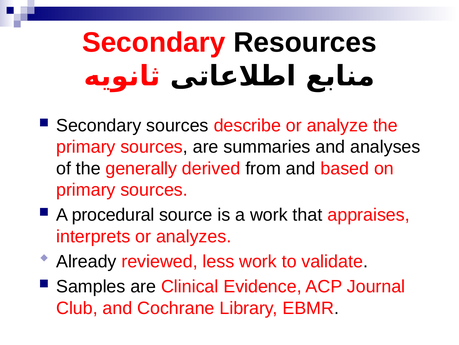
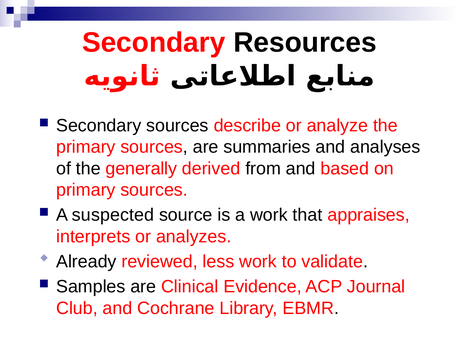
procedural: procedural -> suspected
